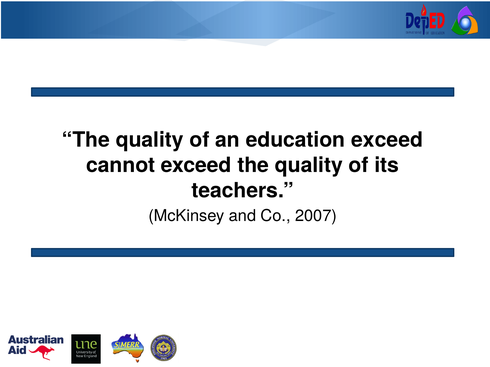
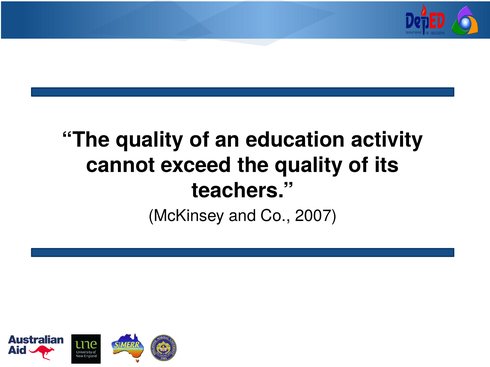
education exceed: exceed -> activity
